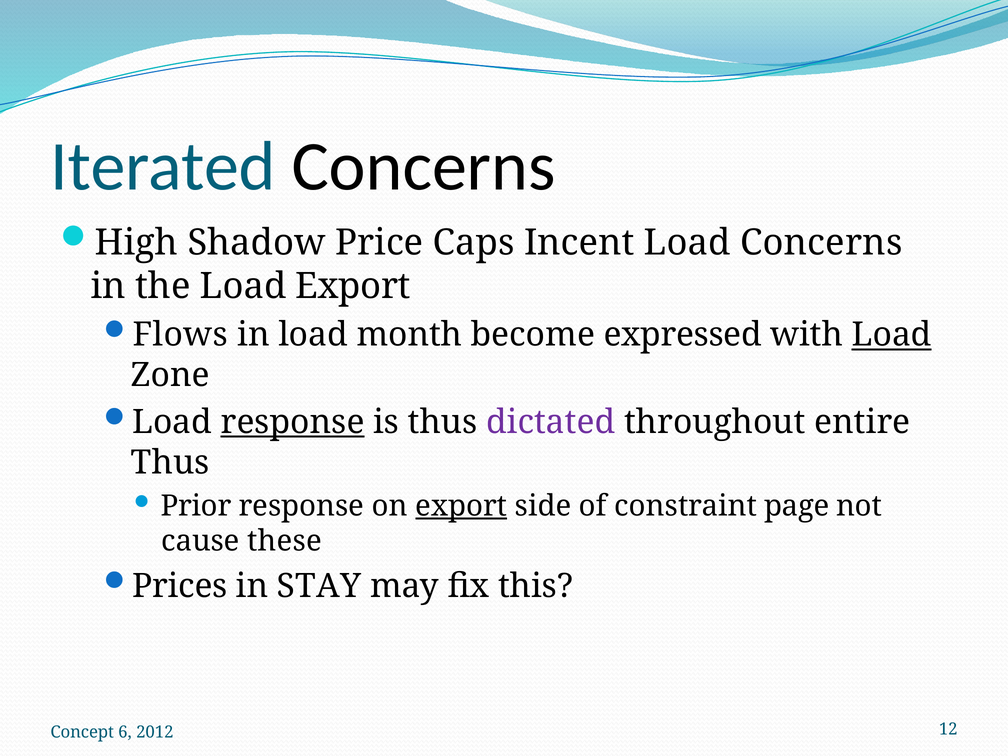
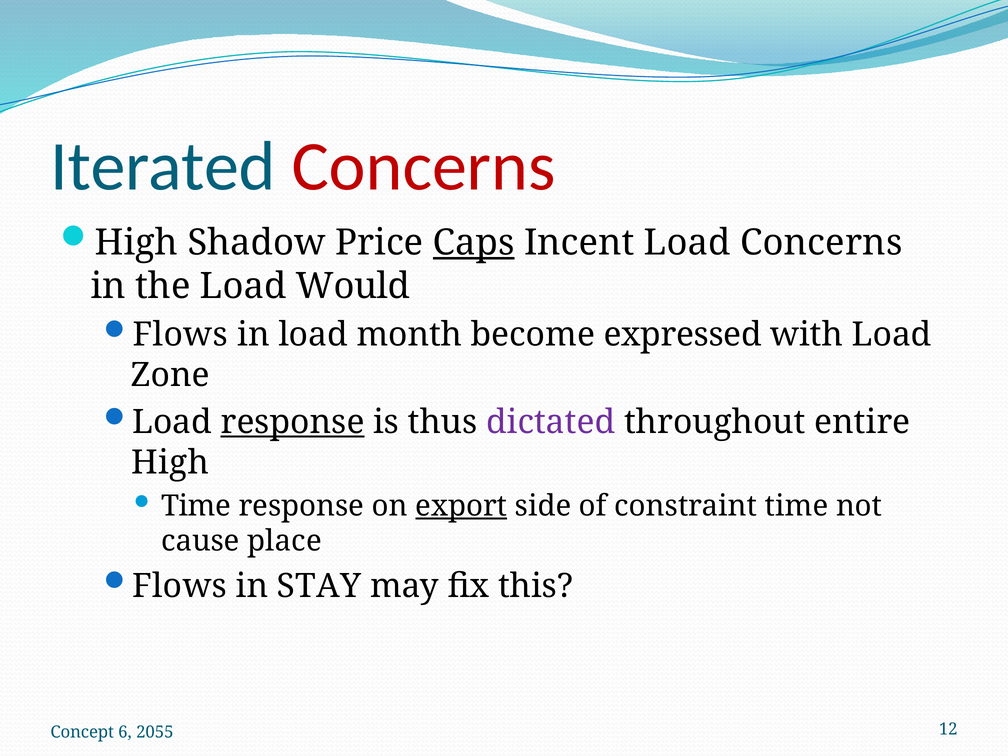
Concerns at (424, 166) colour: black -> red
Caps underline: none -> present
Load Export: Export -> Would
Load at (892, 335) underline: present -> none
Thus at (170, 463): Thus -> High
Prior at (196, 506): Prior -> Time
constraint page: page -> time
these: these -> place
Prices at (180, 586): Prices -> Flows
2012: 2012 -> 2055
